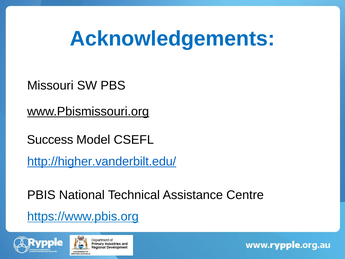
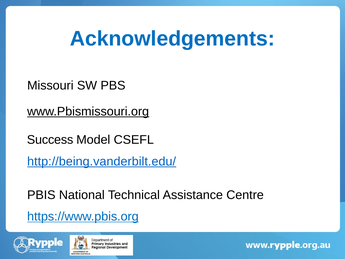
http://higher.vanderbilt.edu/: http://higher.vanderbilt.edu/ -> http://being.vanderbilt.edu/
